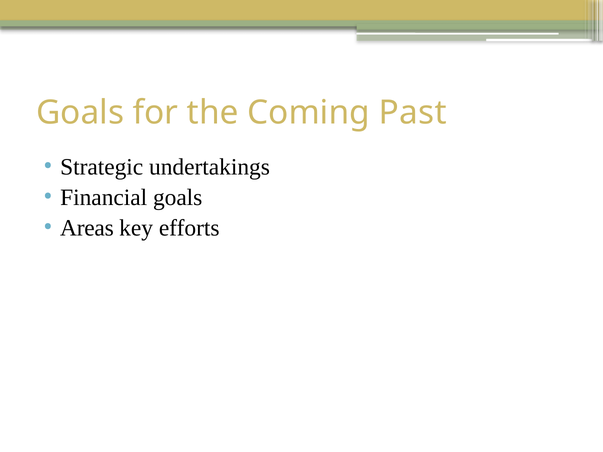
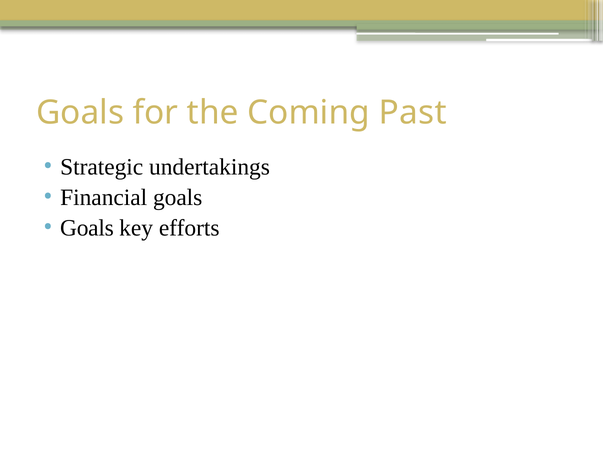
Areas at (87, 228): Areas -> Goals
